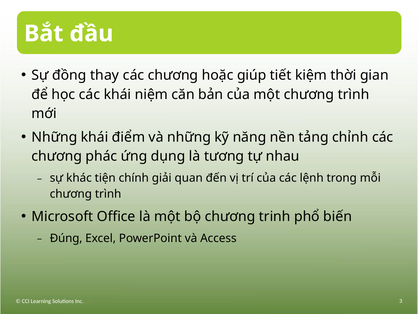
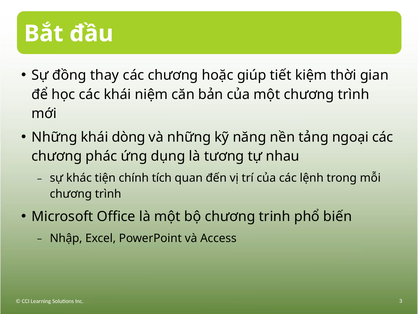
điểm: điểm -> dòng
chỉnh: chỉnh -> ngoại
giải: giải -> tích
Đúng: Đúng -> Nhập
